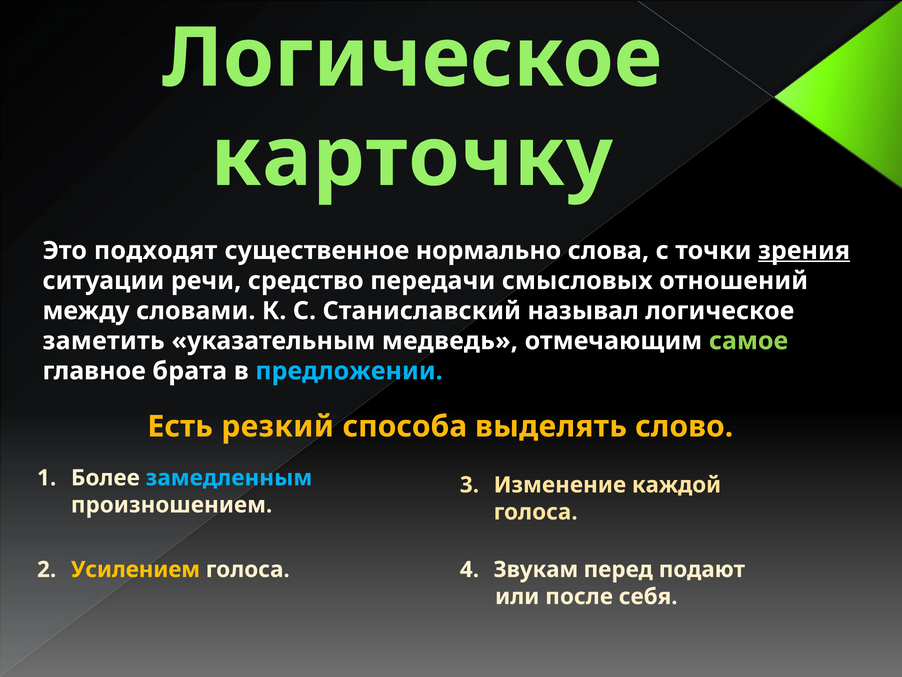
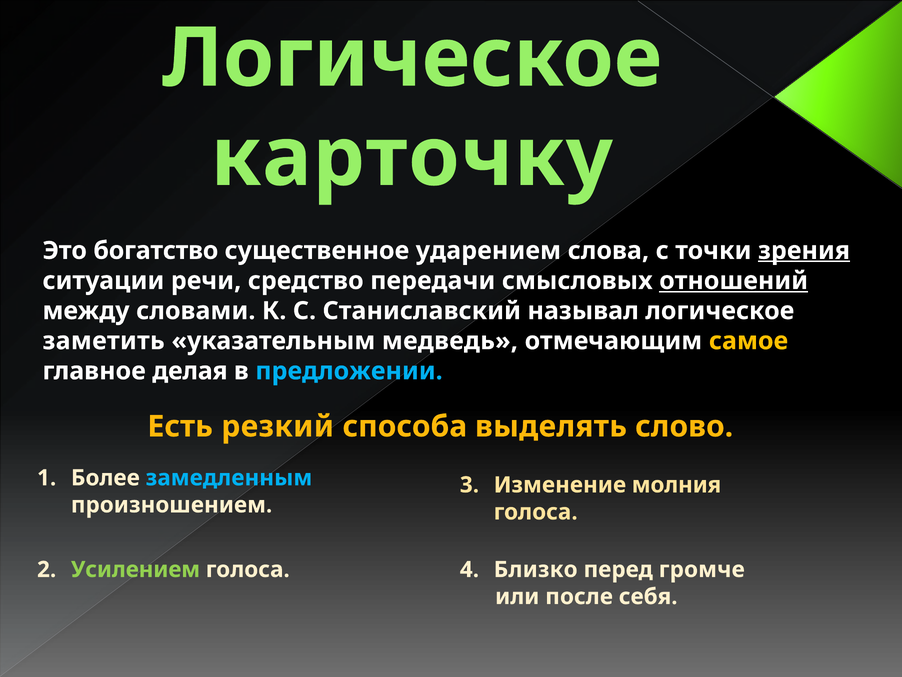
подходят: подходят -> богатство
нормально: нормально -> ударением
отношений underline: none -> present
самое colour: light green -> yellow
брата: брата -> делая
каждой: каждой -> молния
Усилением colour: yellow -> light green
Звукам: Звукам -> Близко
подают: подают -> громче
